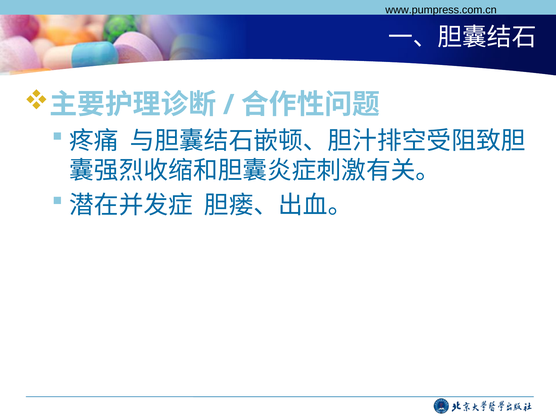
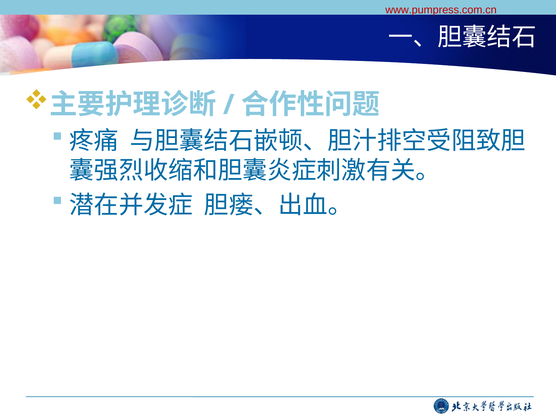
www.pumpress.com.cn colour: black -> red
